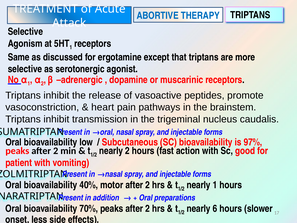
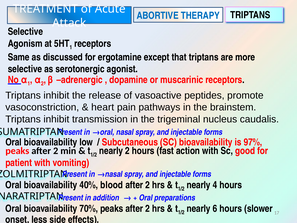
motor: motor -> blood
nearly 1: 1 -> 4
